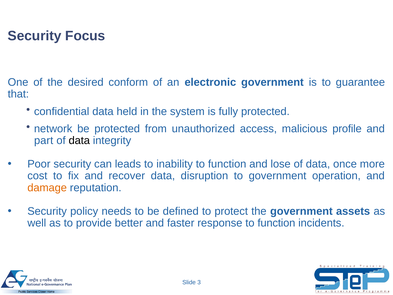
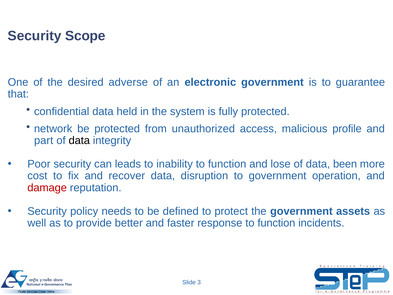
Focus: Focus -> Scope
conform: conform -> adverse
once: once -> been
damage colour: orange -> red
